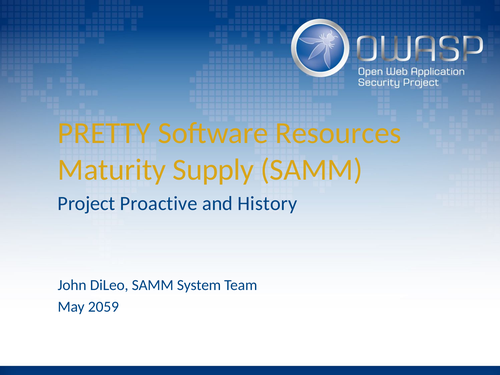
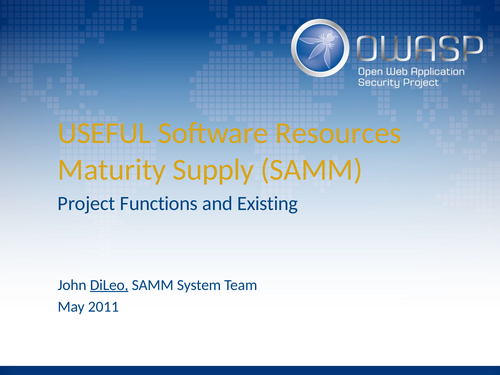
PRETTY: PRETTY -> USEFUL
Proactive: Proactive -> Functions
History: History -> Existing
DiLeo underline: none -> present
2059: 2059 -> 2011
